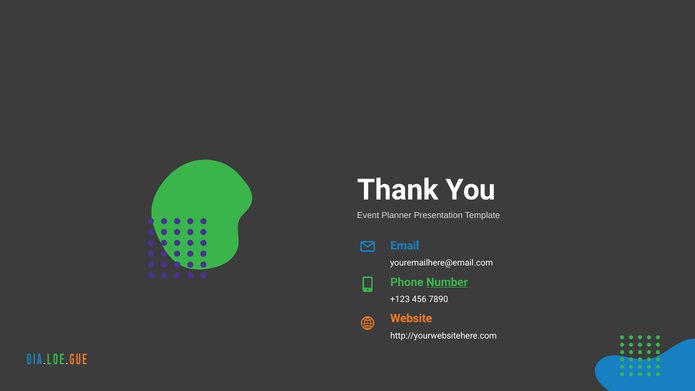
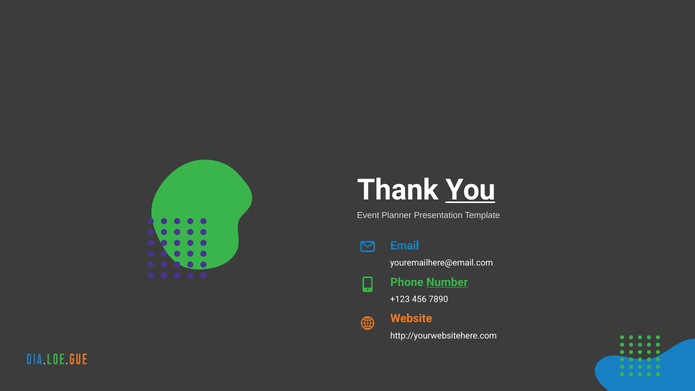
You underline: none -> present
